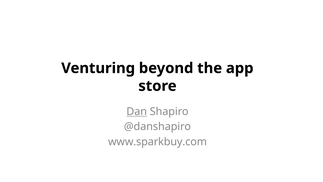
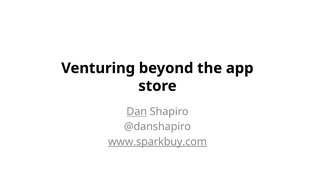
www.sparkbuy.com underline: none -> present
